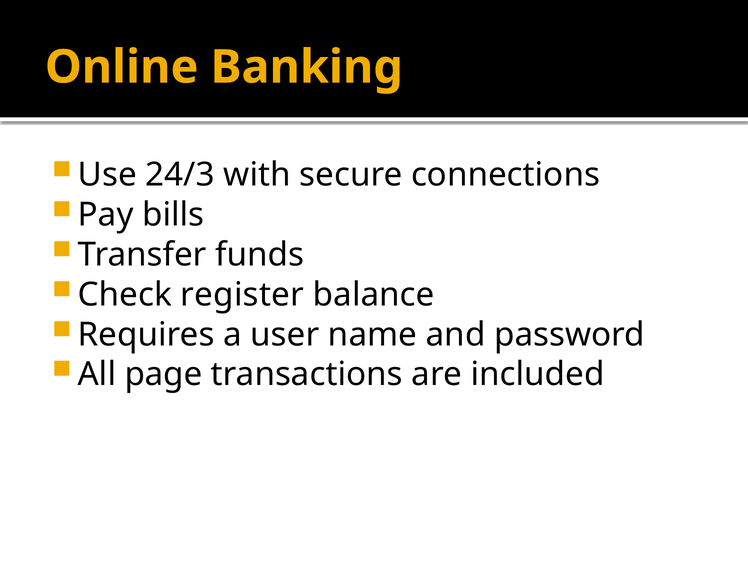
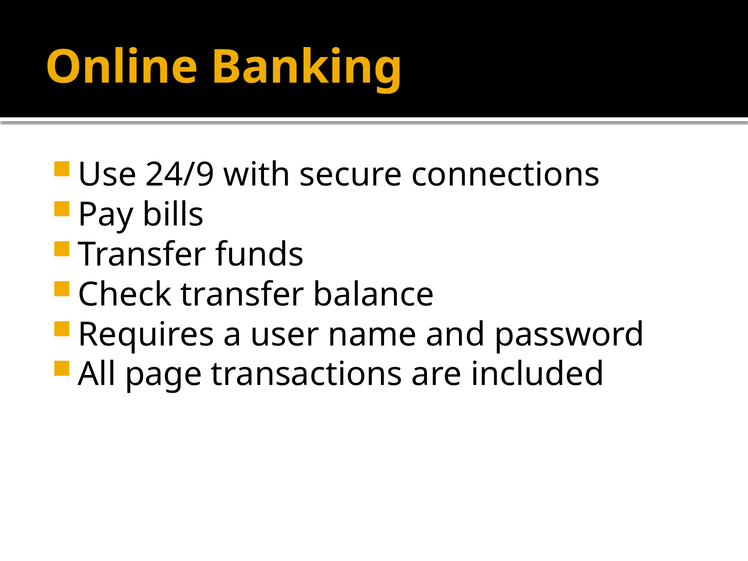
24/3: 24/3 -> 24/9
Check register: register -> transfer
